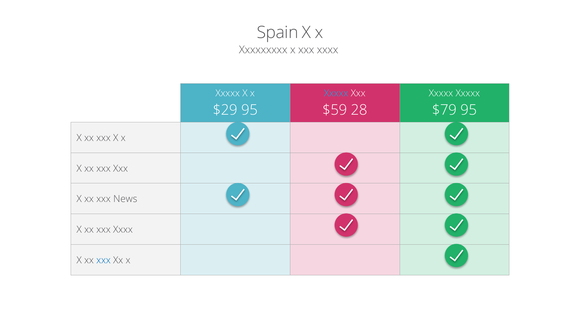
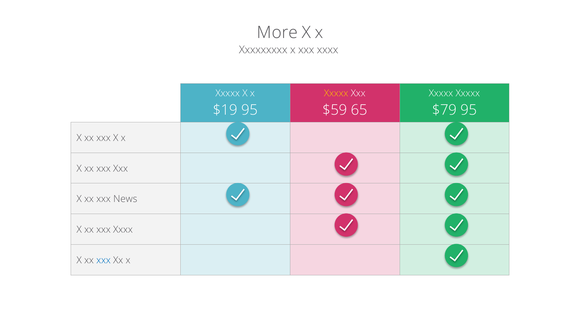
Spain: Spain -> More
Xxxxx at (336, 93) colour: light blue -> yellow
$29: $29 -> $19
28: 28 -> 65
